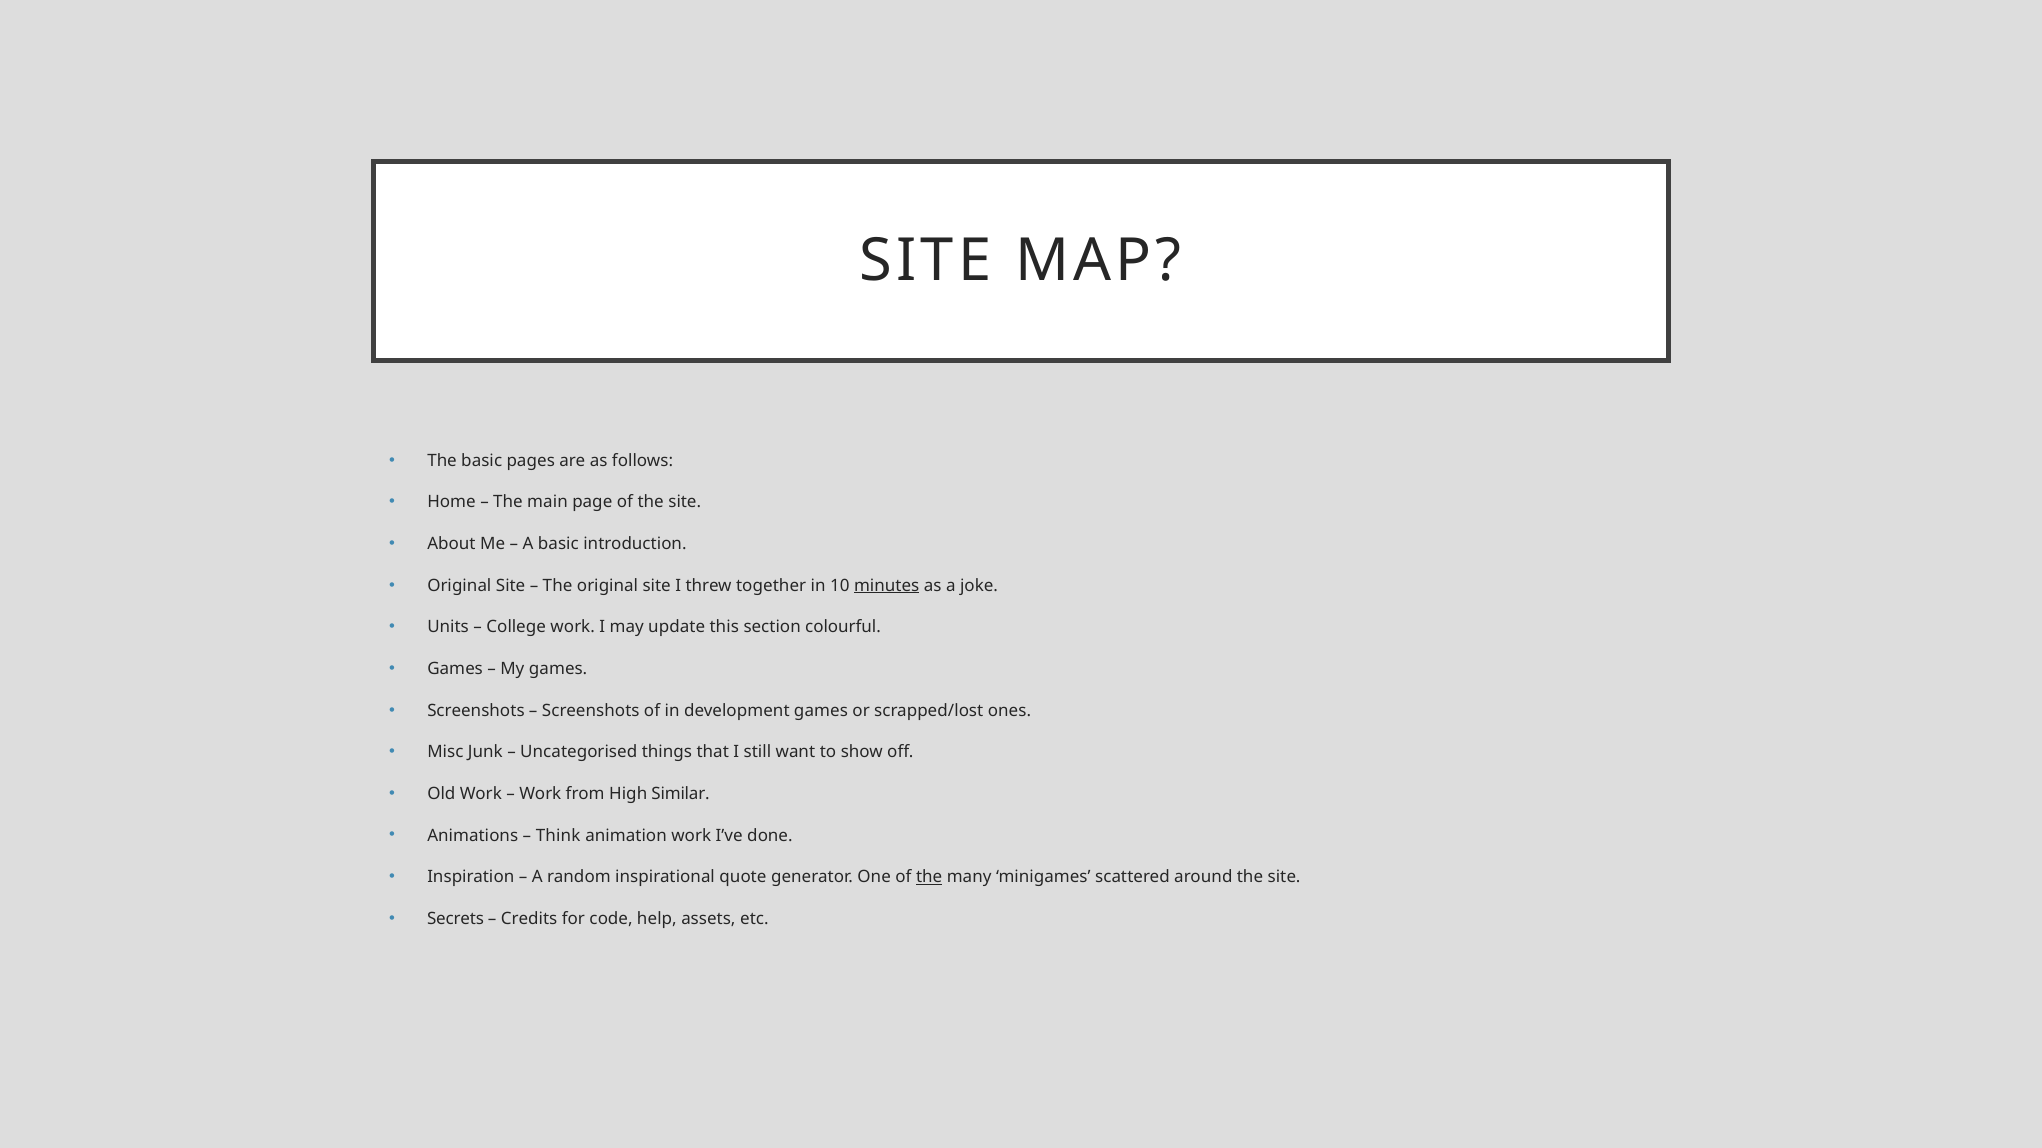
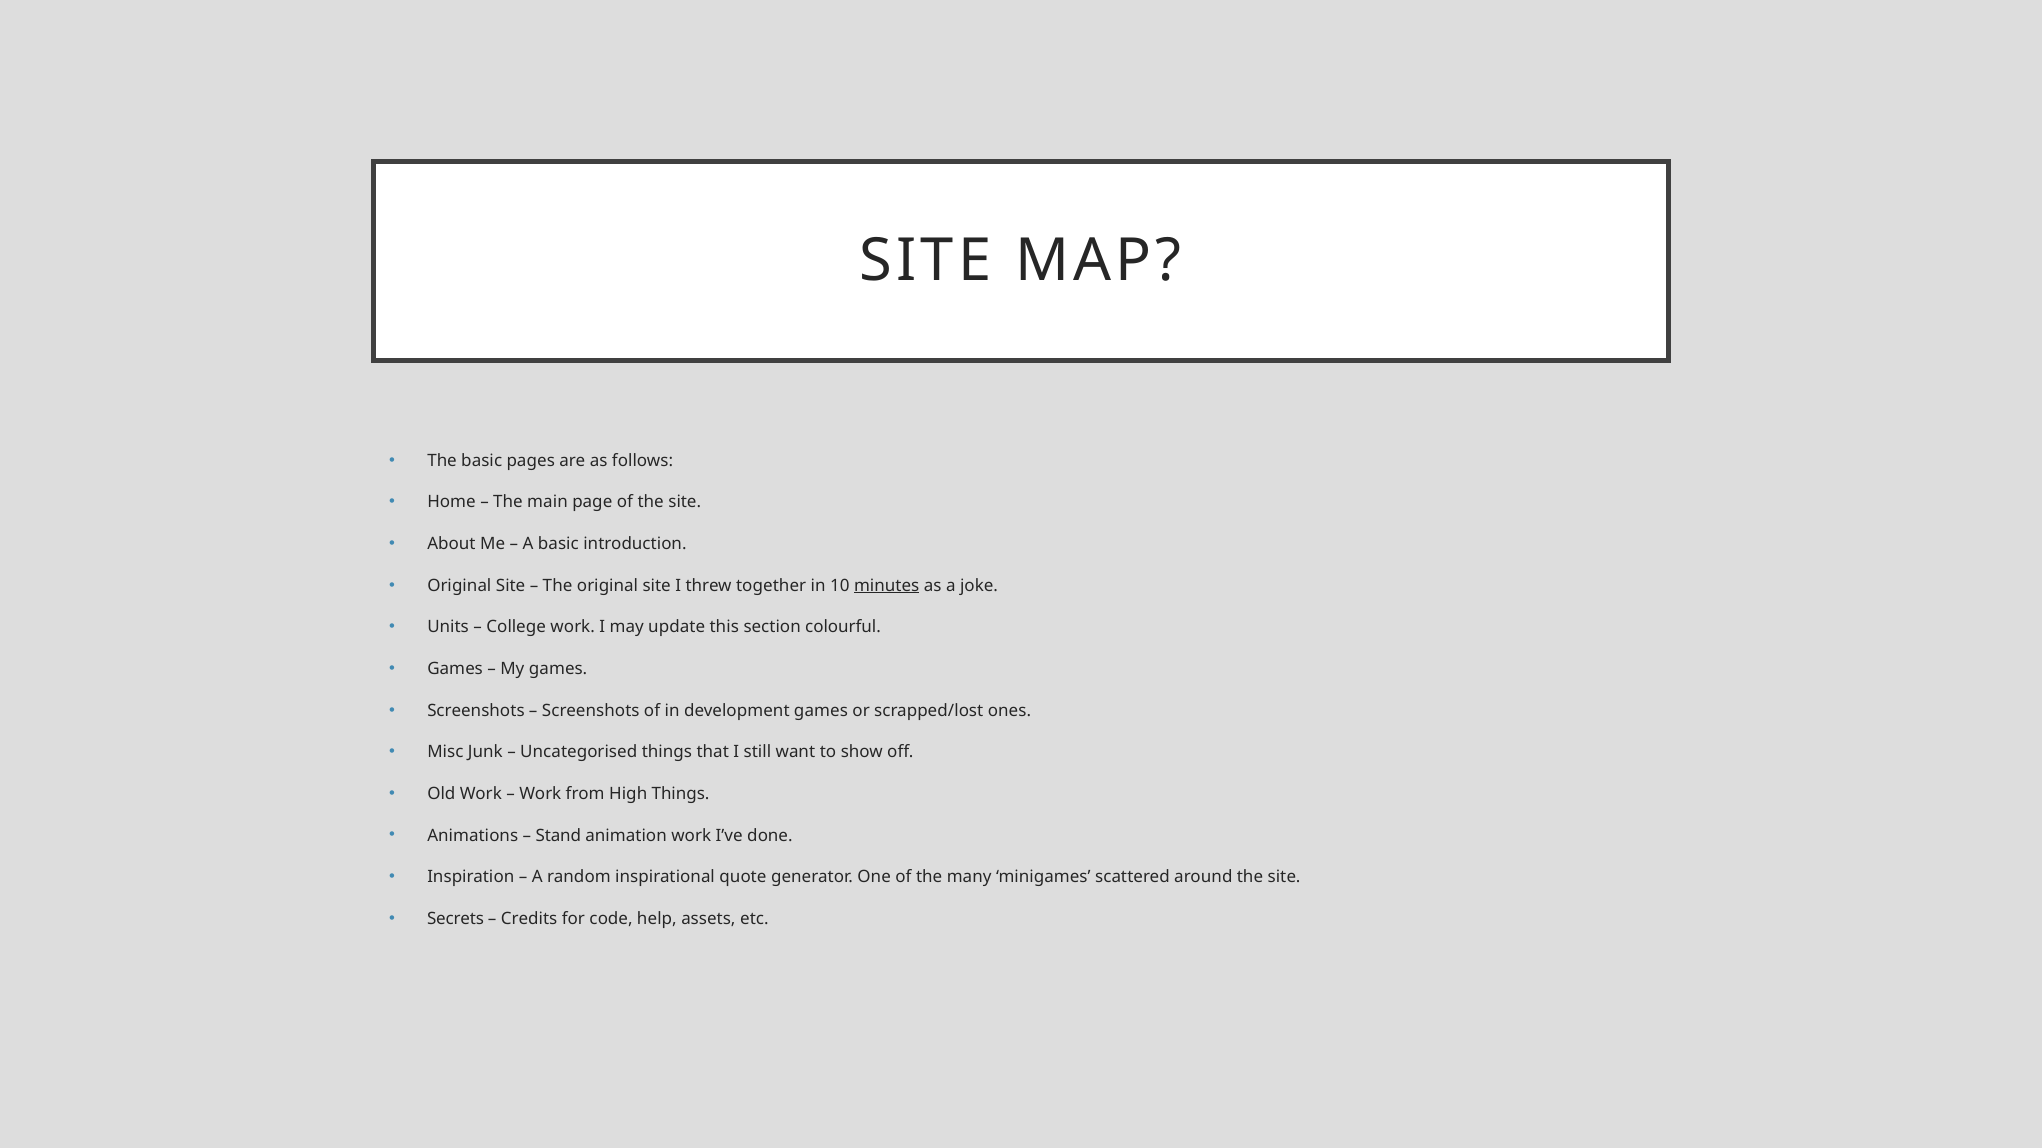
High Similar: Similar -> Things
Think: Think -> Stand
the at (929, 878) underline: present -> none
